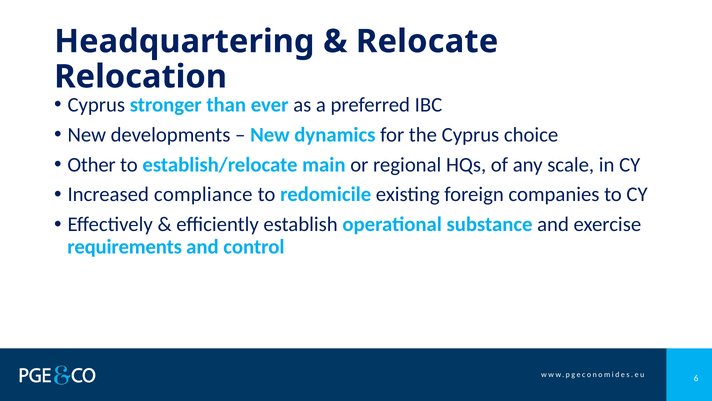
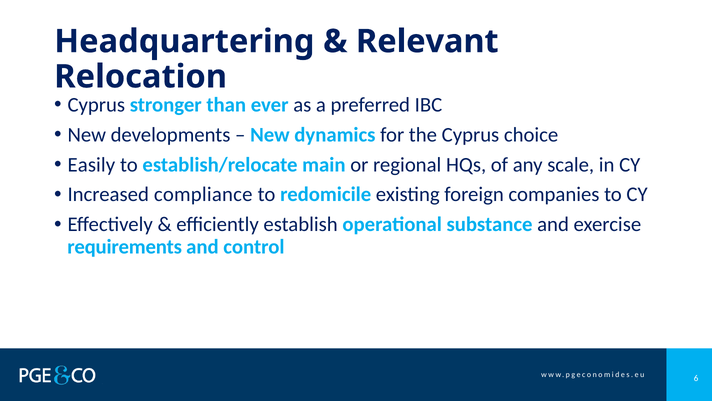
Relocate: Relocate -> Relevant
Other: Other -> Easily
